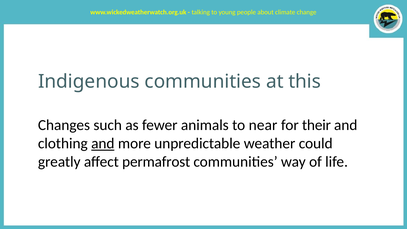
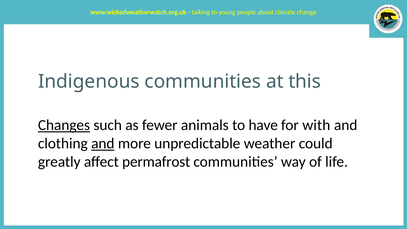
Changes underline: none -> present
near: near -> have
their: their -> with
